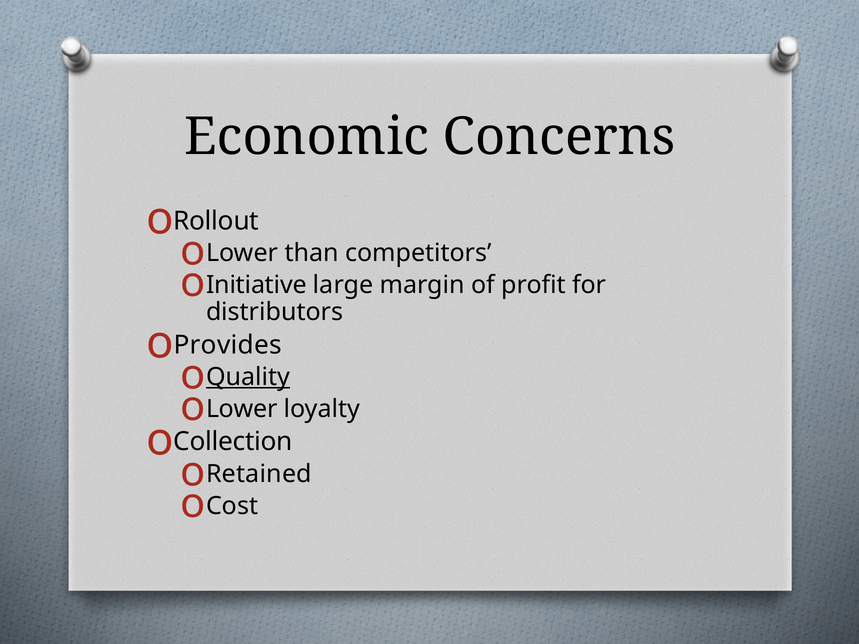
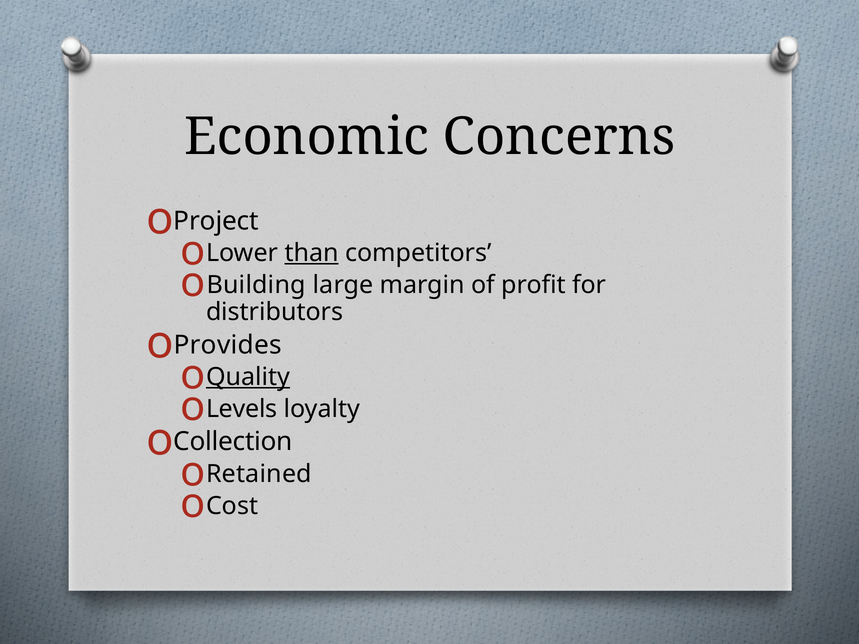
Rollout: Rollout -> Project
than underline: none -> present
Initiative: Initiative -> Building
Lower at (242, 409): Lower -> Levels
